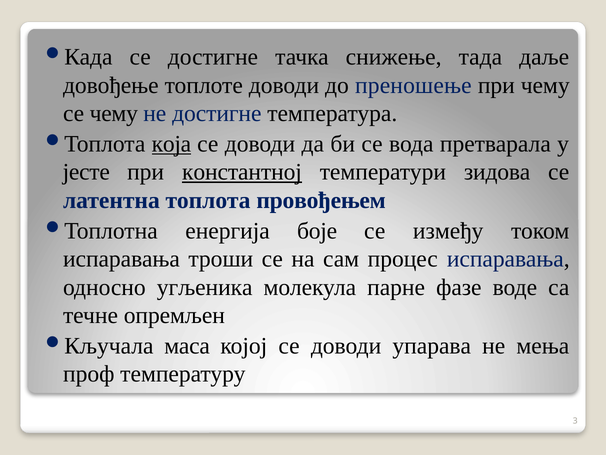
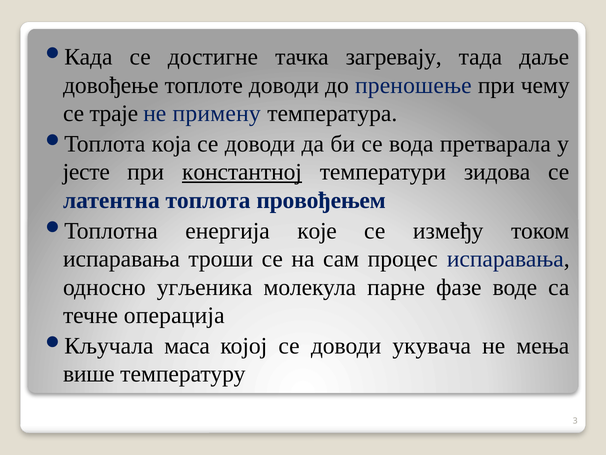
снижење: снижење -> загревају
се чему: чему -> траје
не достигне: достигне -> примену
која underline: present -> none
боје: боје -> које
опремљен: опремљен -> операција
упарава: упарава -> укувача
проф: проф -> више
